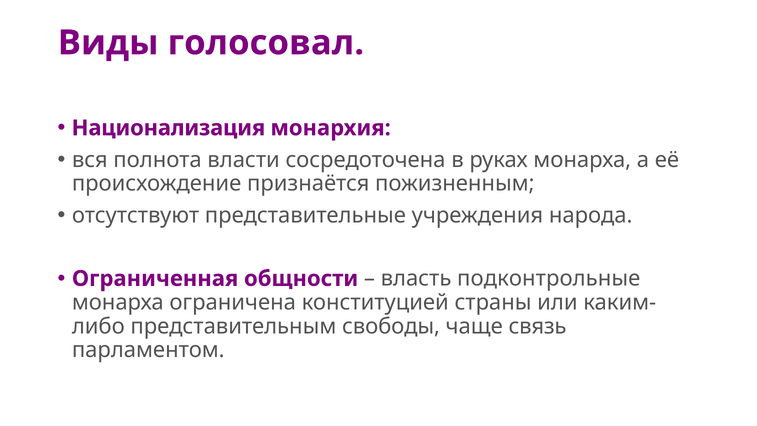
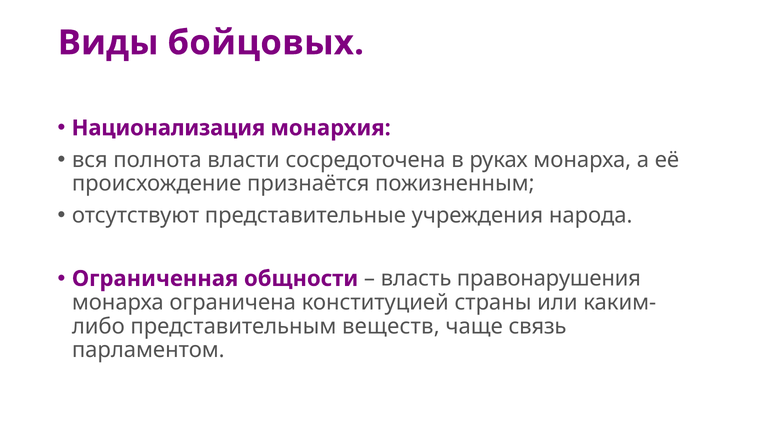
голосовал: голосовал -> бойцовых
подконтрольные: подконтрольные -> правонарушения
свободы: свободы -> веществ
